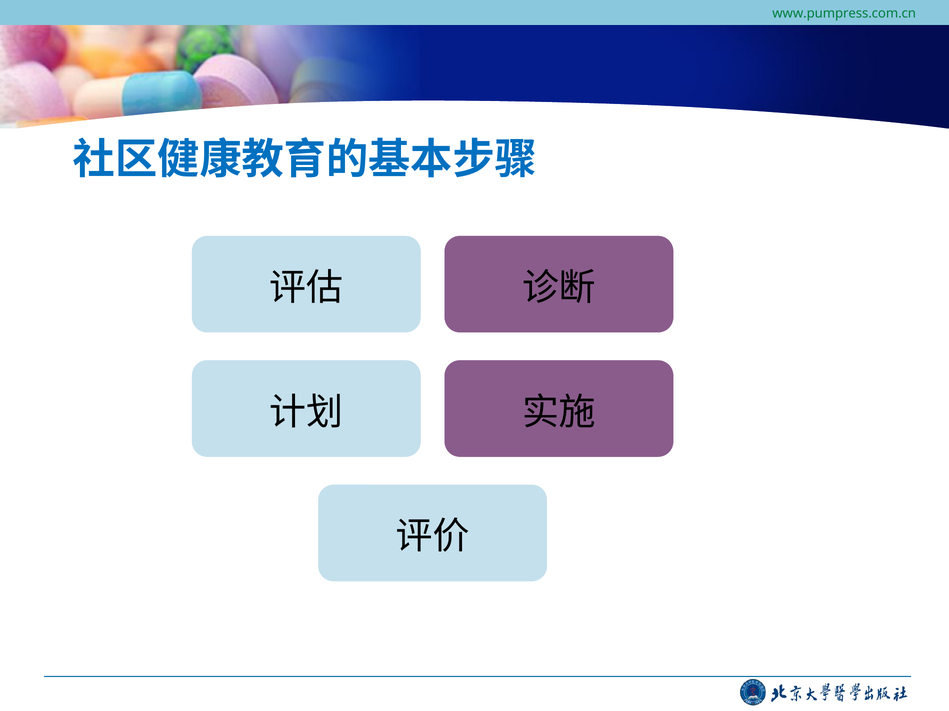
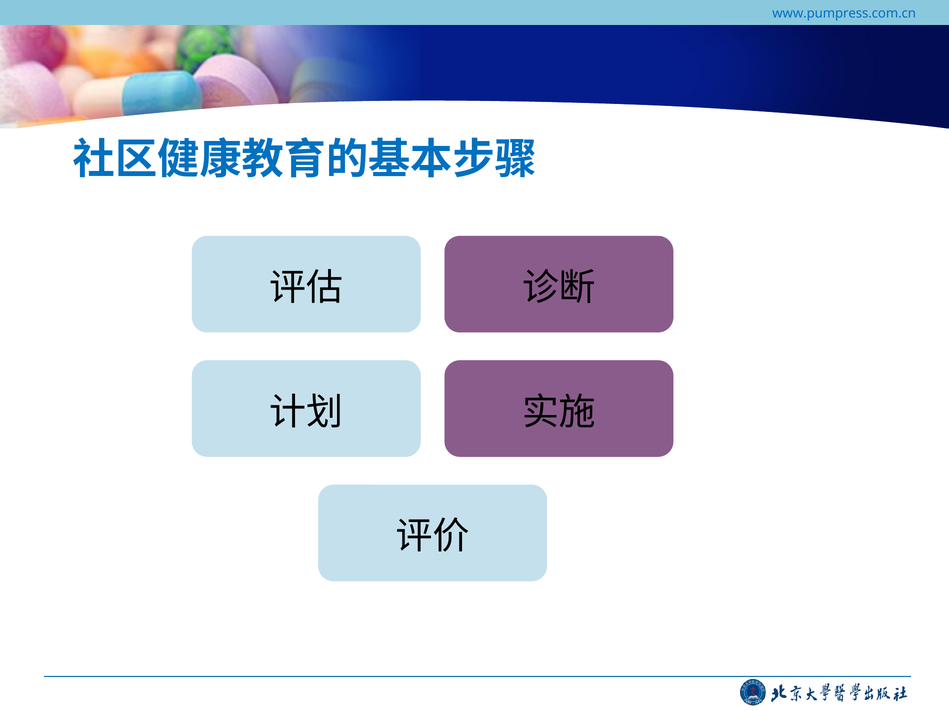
www.pumpress.com.cn colour: green -> blue
